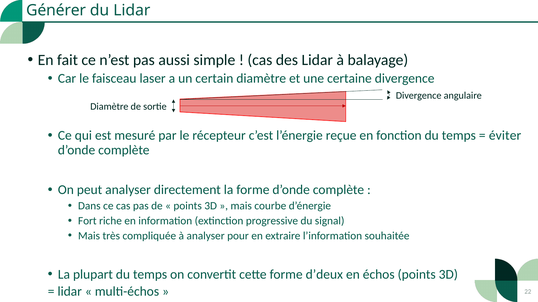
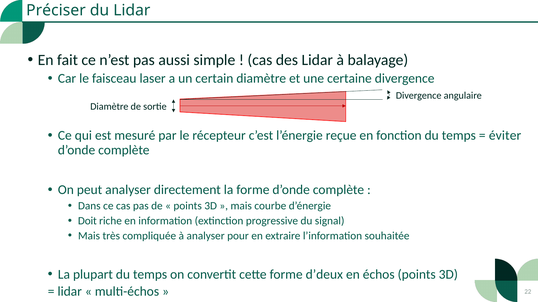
Générer: Générer -> Préciser
Fort: Fort -> Doit
